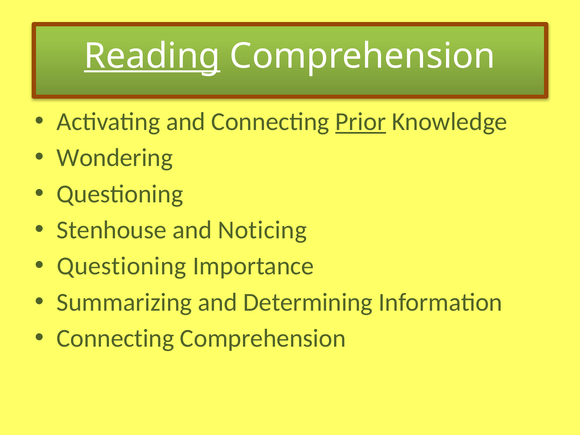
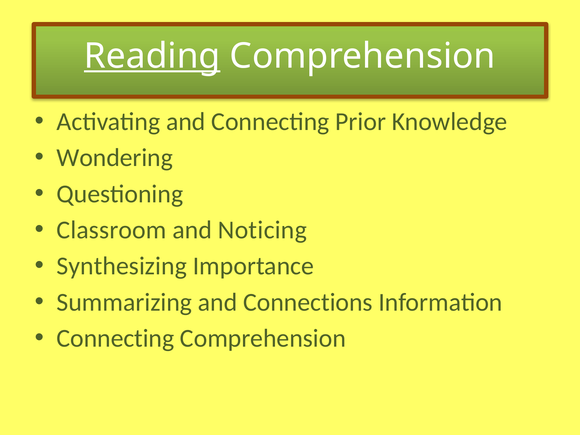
Prior underline: present -> none
Stenhouse: Stenhouse -> Classroom
Questioning at (122, 266): Questioning -> Synthesizing
Determining: Determining -> Connections
